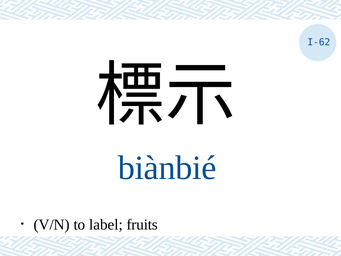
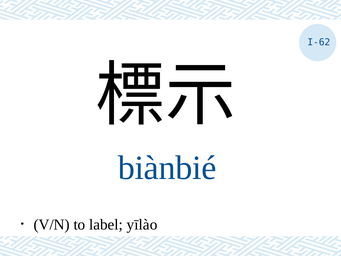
fruits: fruits -> yīlào
